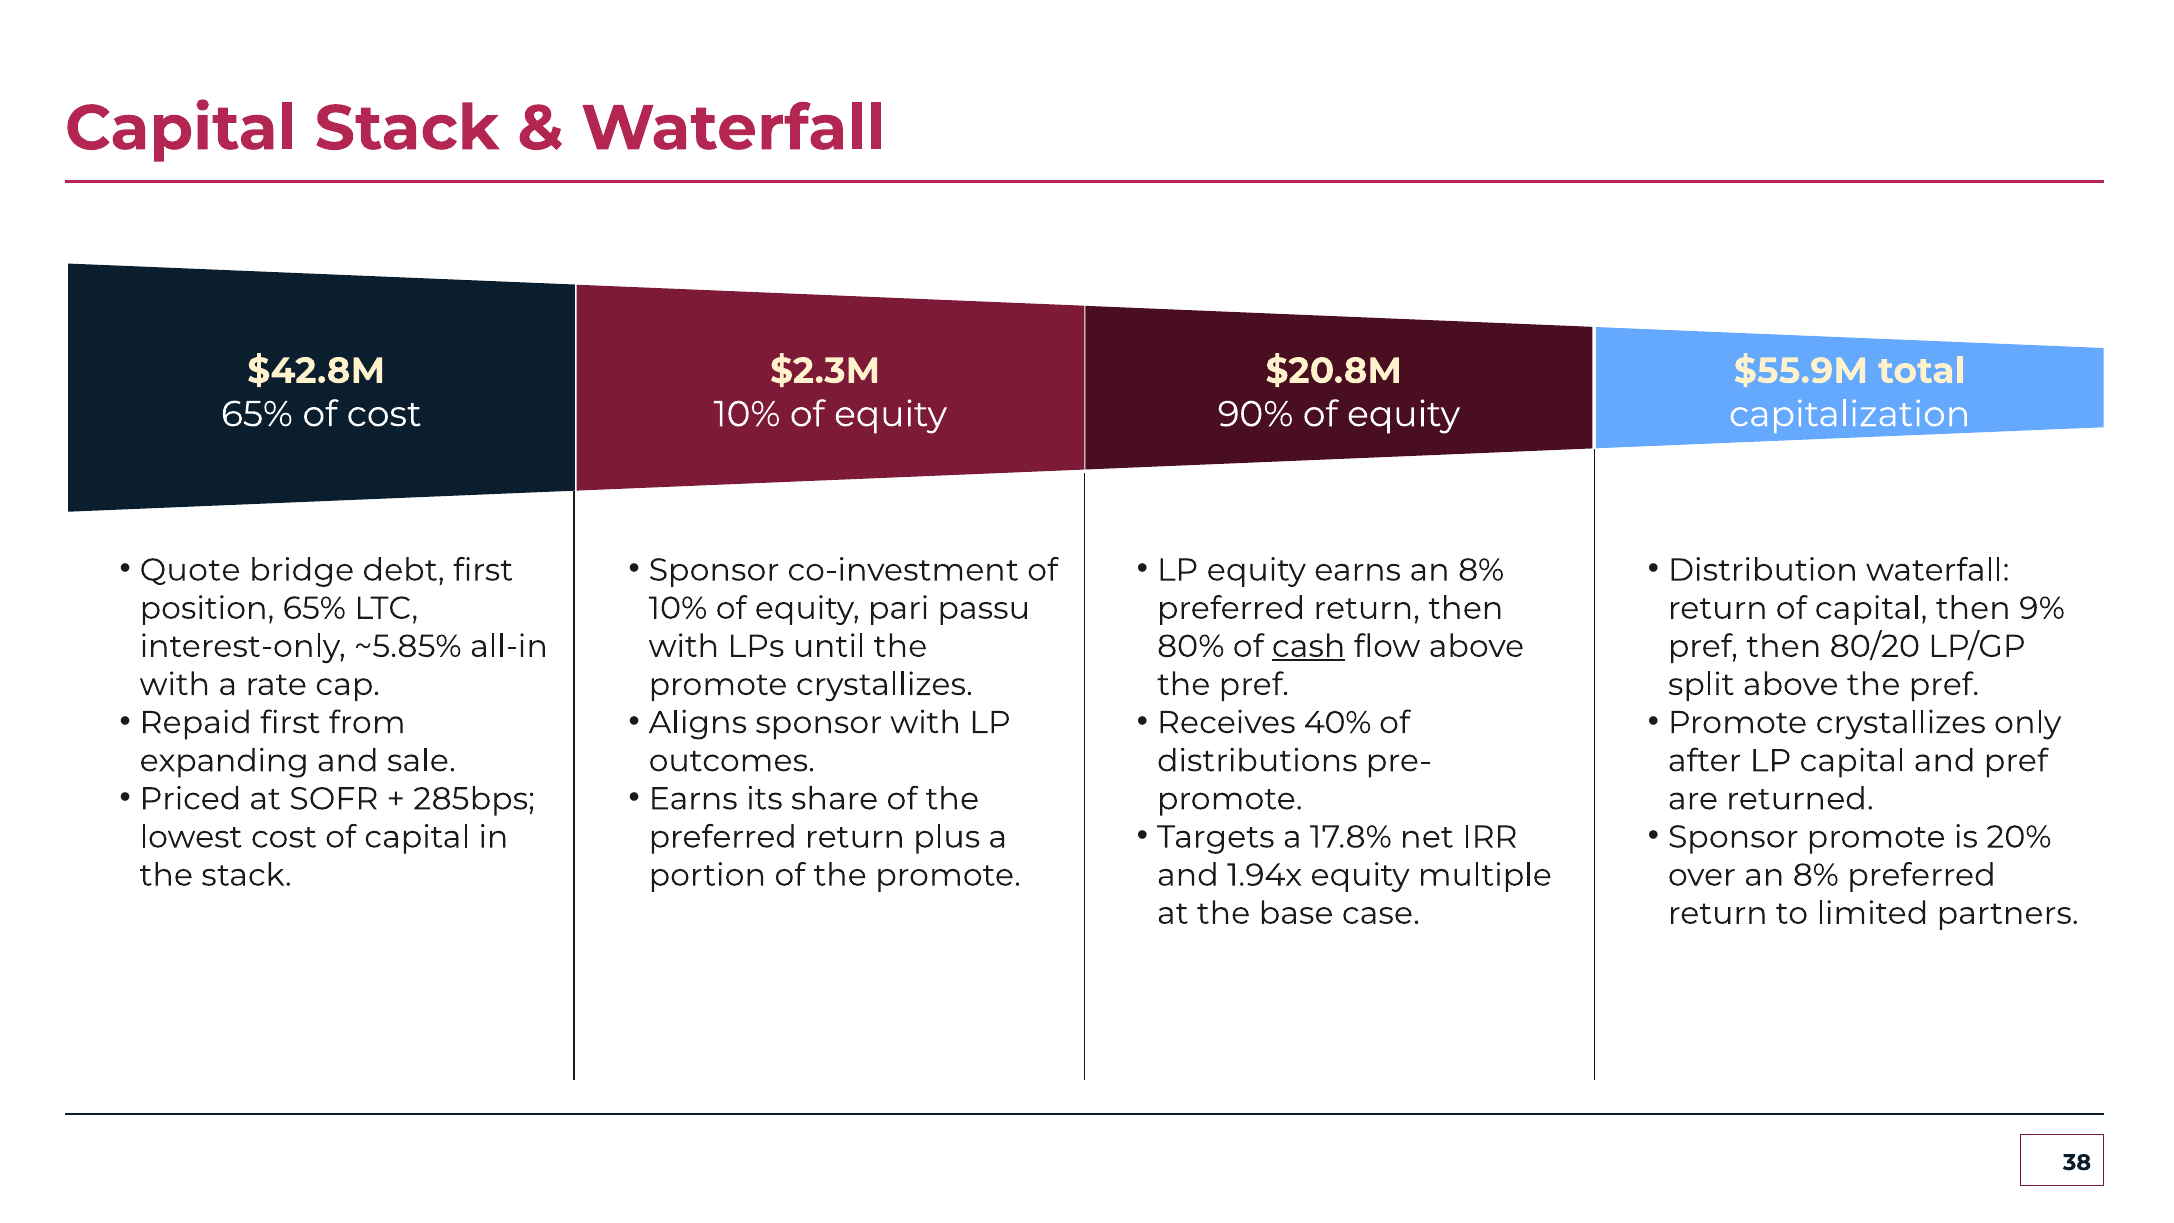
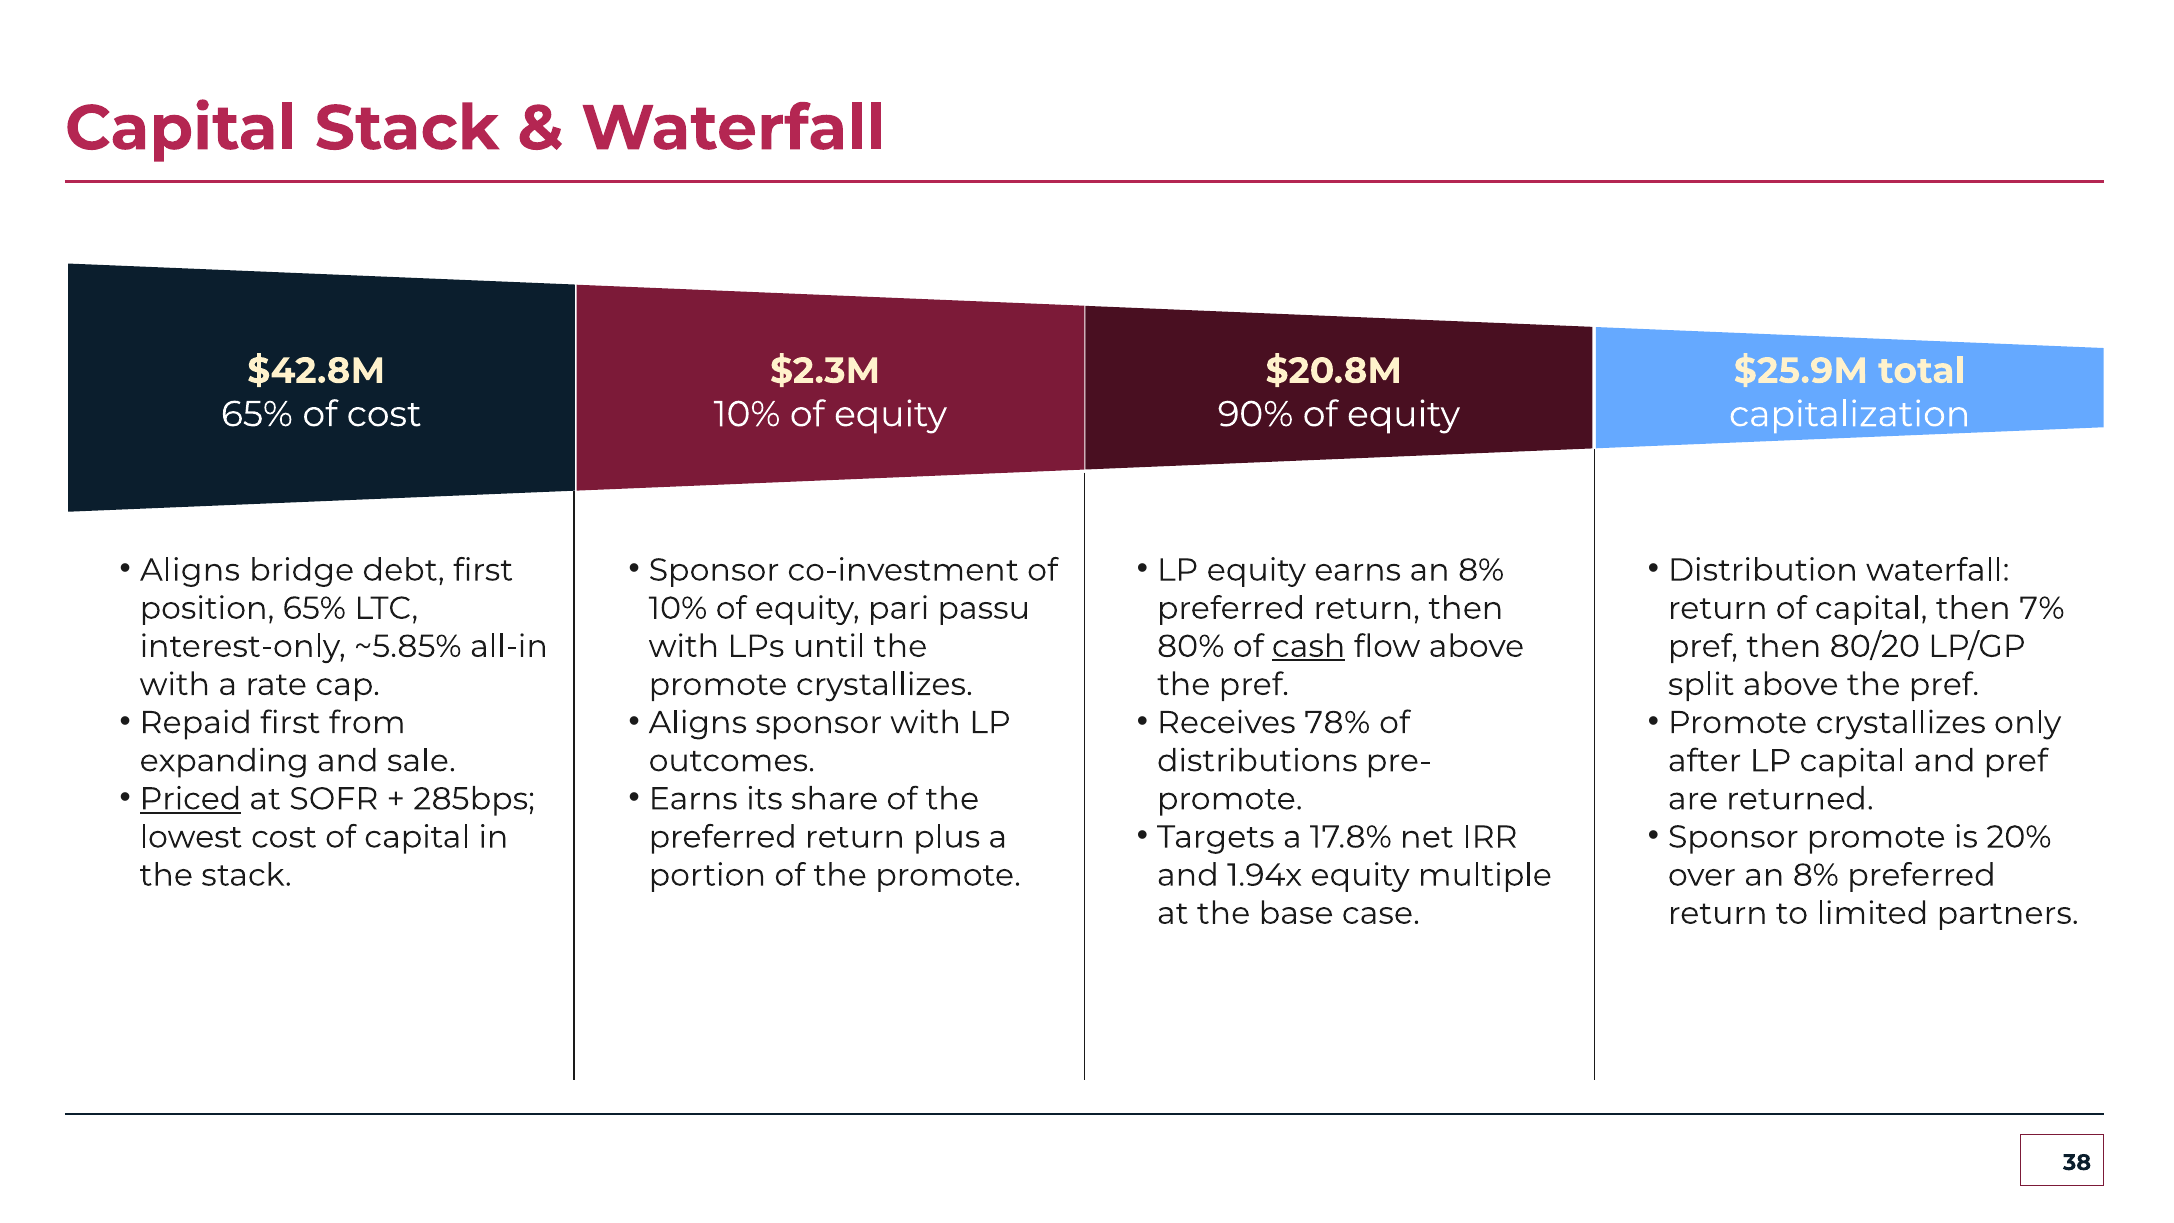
$55.9M: $55.9M -> $25.9M
Quote at (190, 570): Quote -> Aligns
9%: 9% -> 7%
40%: 40% -> 78%
Priced underline: none -> present
